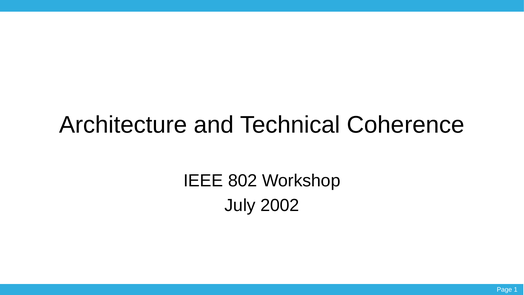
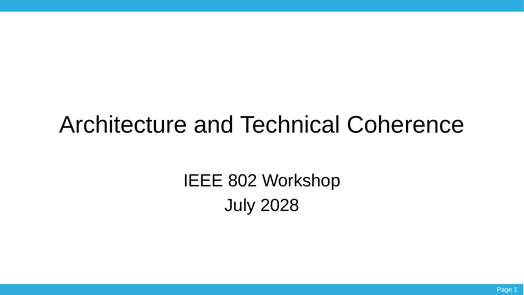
2002: 2002 -> 2028
